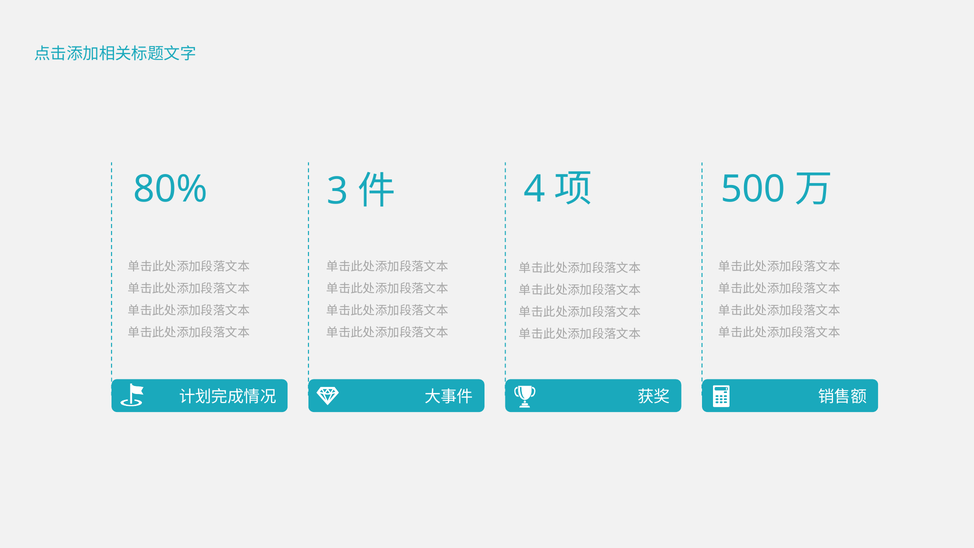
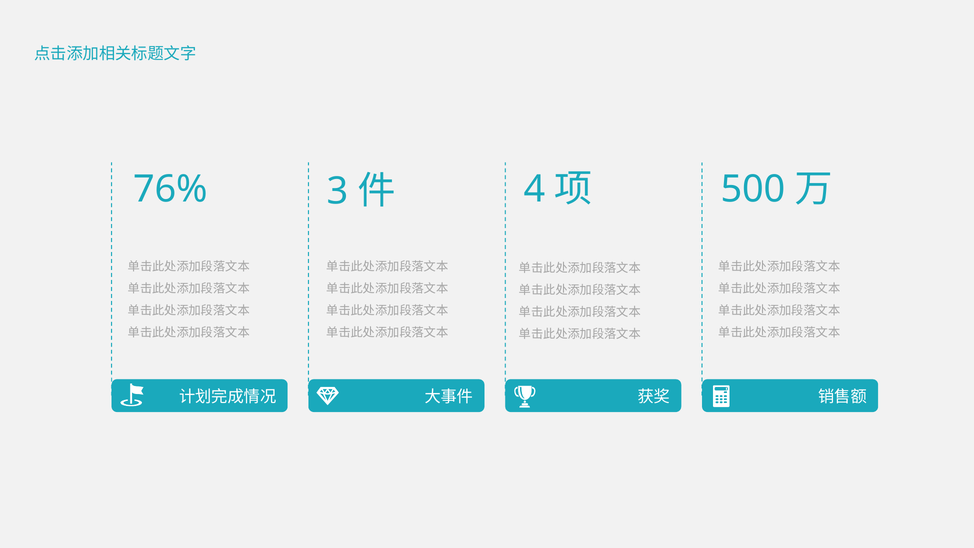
80%: 80% -> 76%
